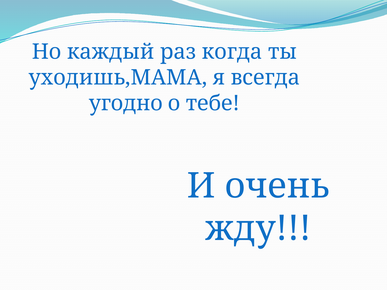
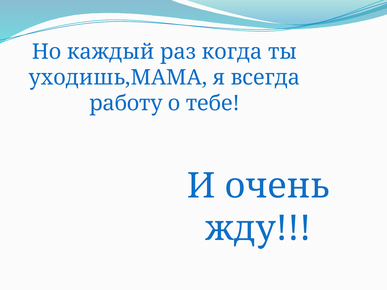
угодно: угодно -> работу
